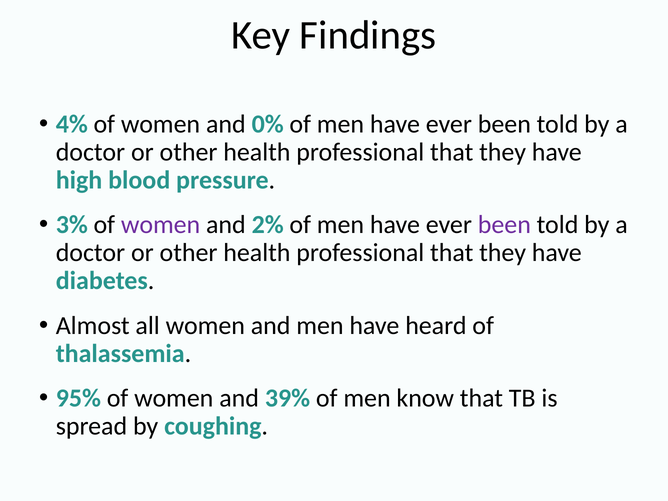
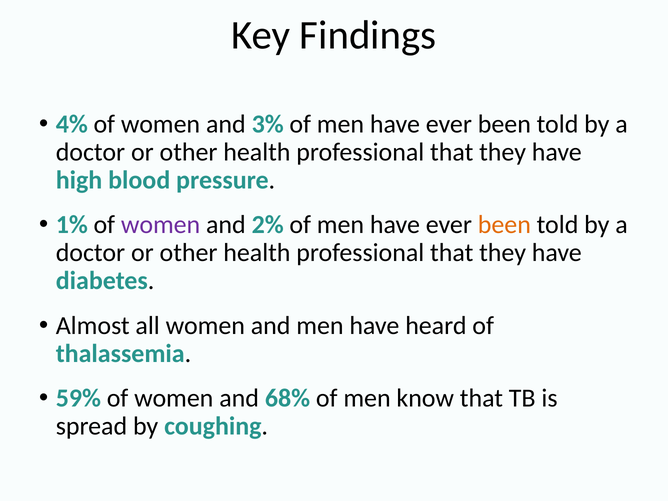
0%: 0% -> 3%
3%: 3% -> 1%
been at (504, 225) colour: purple -> orange
95%: 95% -> 59%
39%: 39% -> 68%
